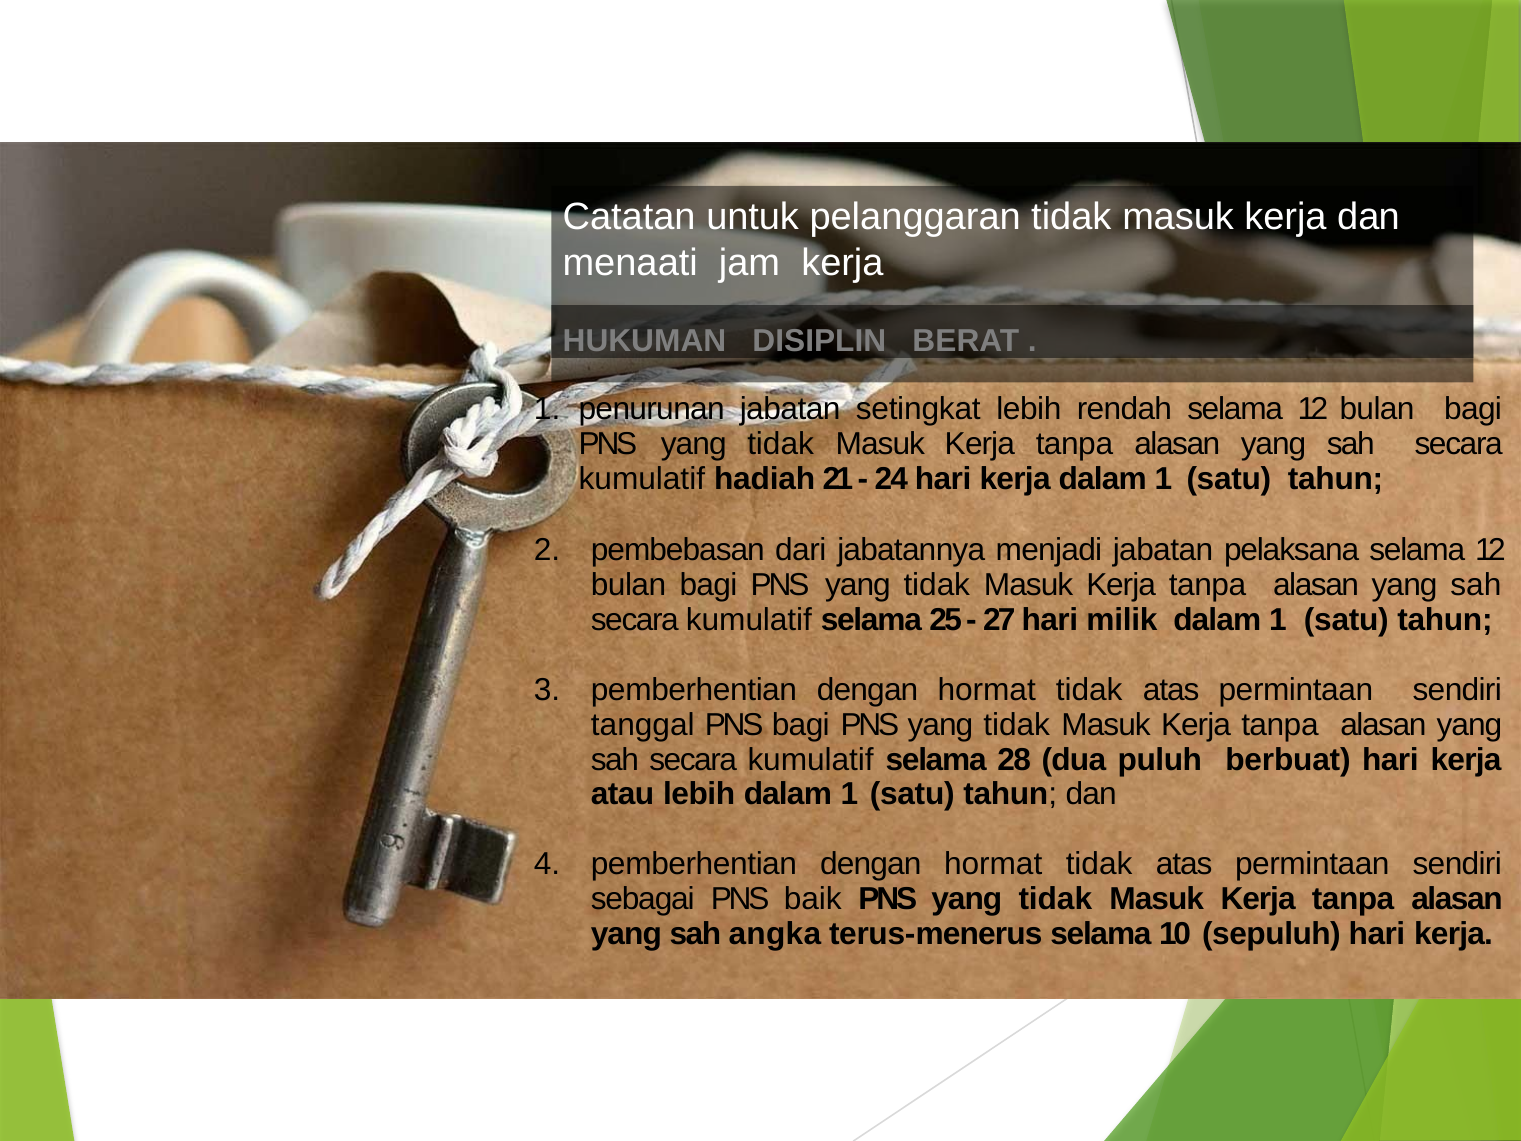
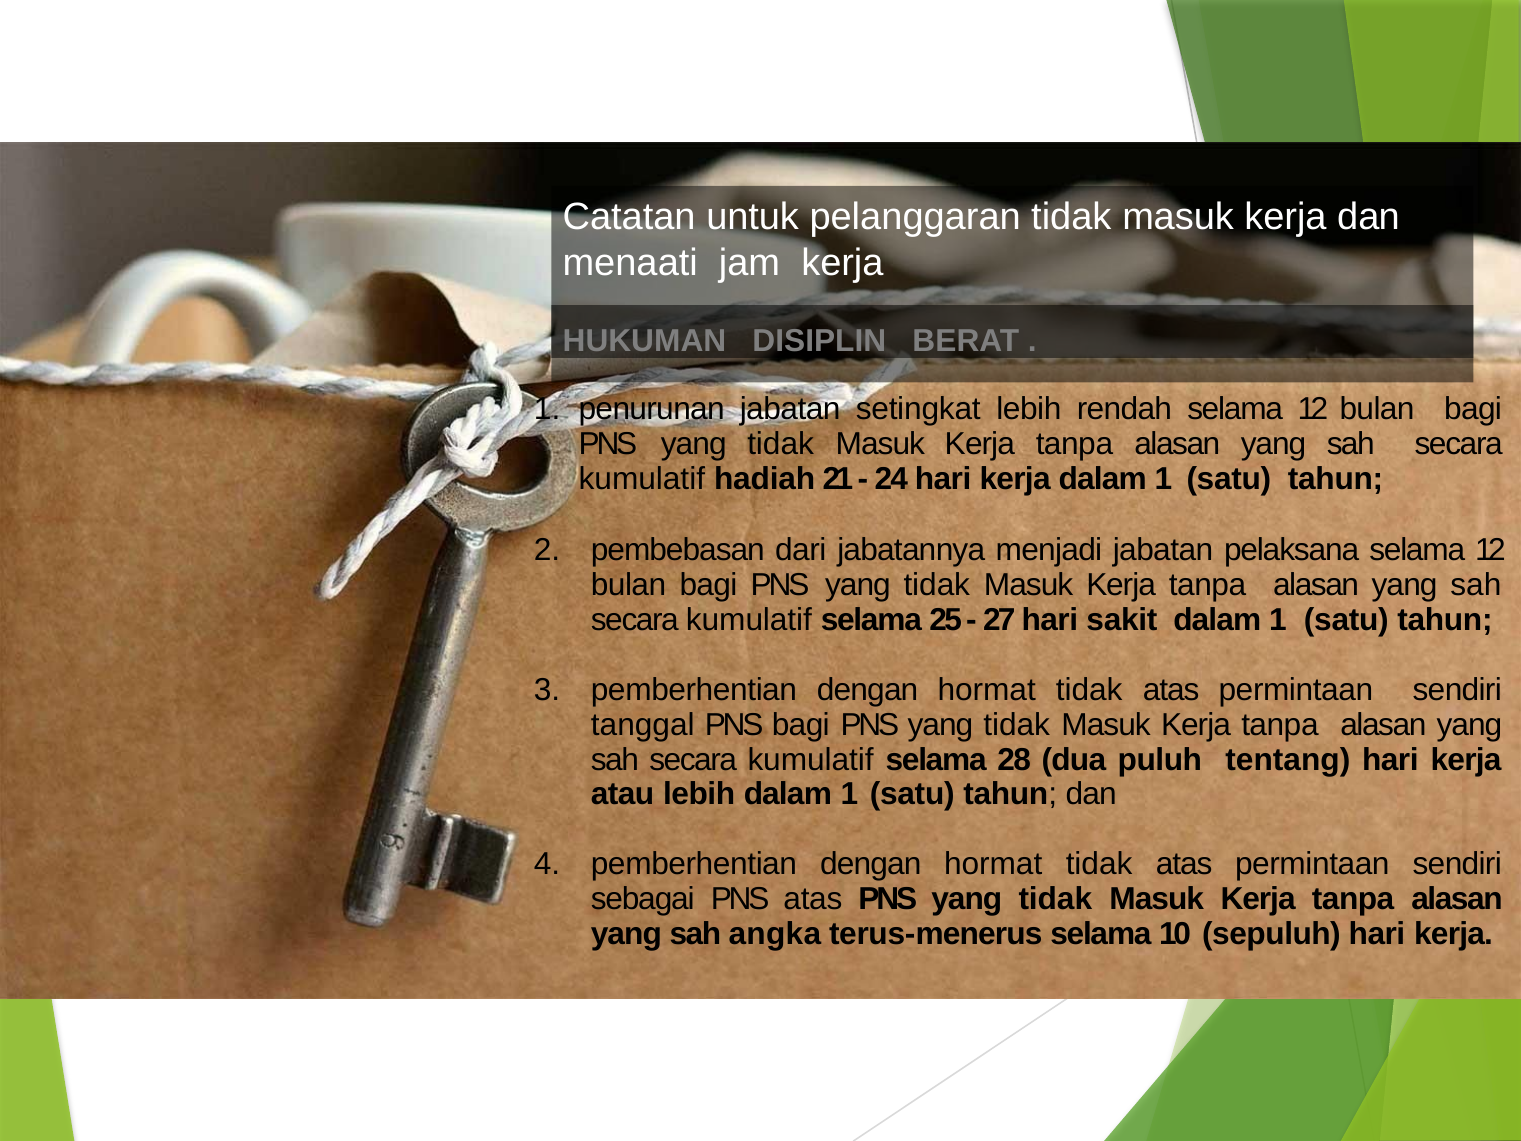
milik: milik -> sakit
berbuat: berbuat -> tentang
PNS baik: baik -> atas
